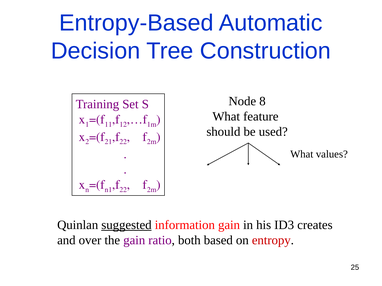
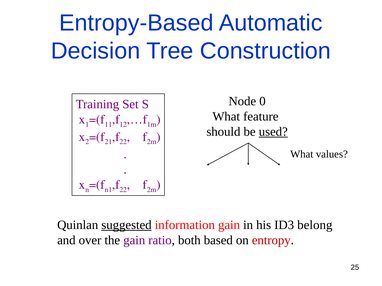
8: 8 -> 0
used underline: none -> present
creates: creates -> belong
